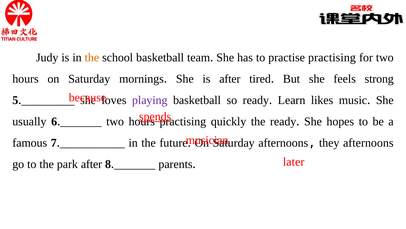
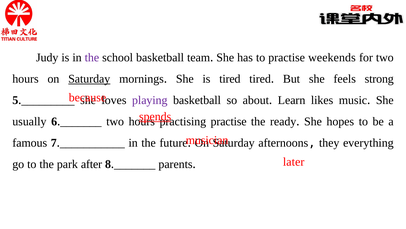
the at (92, 57) colour: orange -> purple
practise practising: practising -> weekends
Saturday at (89, 79) underline: none -> present
is after: after -> tired
so ready: ready -> about
practising quickly: quickly -> practise
they afternoons: afternoons -> everything
